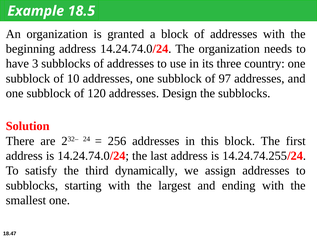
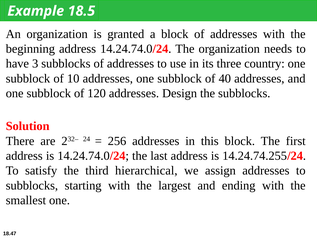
97: 97 -> 40
dynamically: dynamically -> hierarchical
